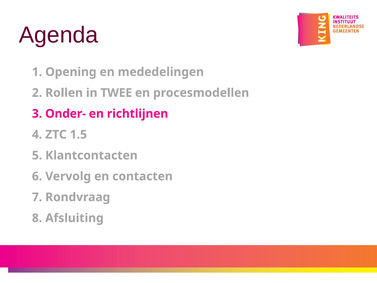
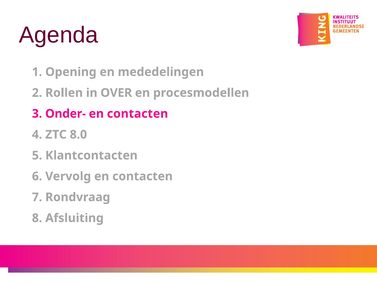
TWEE: TWEE -> OVER
richtlijnen at (138, 114): richtlijnen -> contacten
1.5: 1.5 -> 8.0
